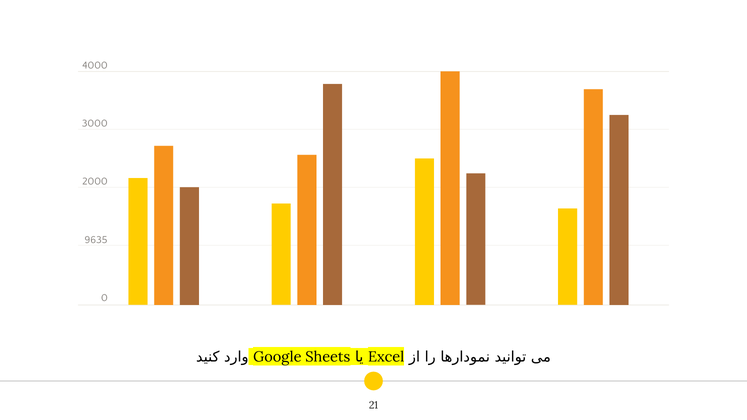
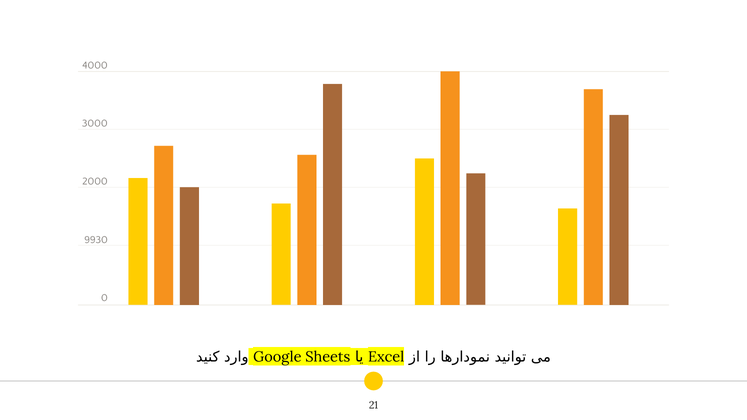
9635: 9635 -> 9930
